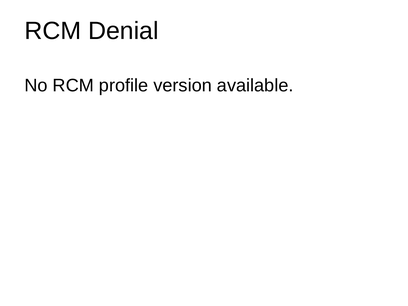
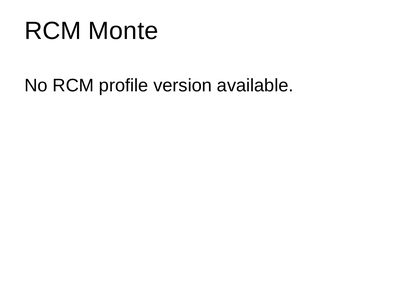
Denial: Denial -> Monte
